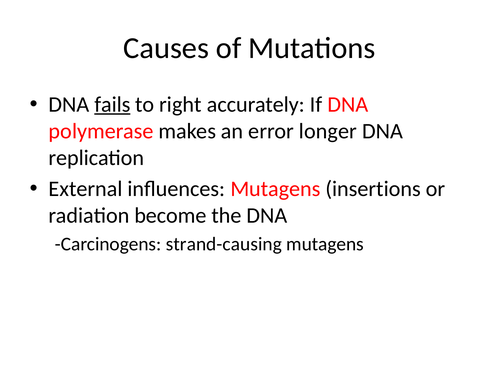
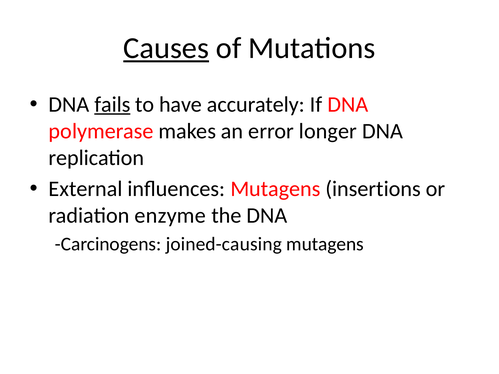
Causes underline: none -> present
right: right -> have
become: become -> enzyme
strand-causing: strand-causing -> joined-causing
